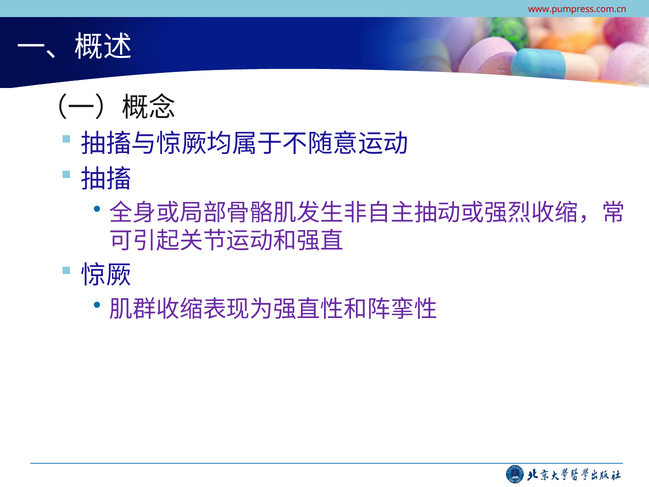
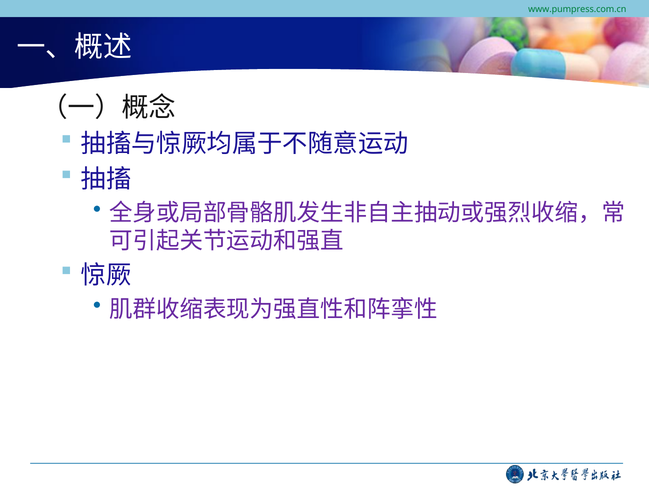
www.pumpress.com.cn colour: red -> green
